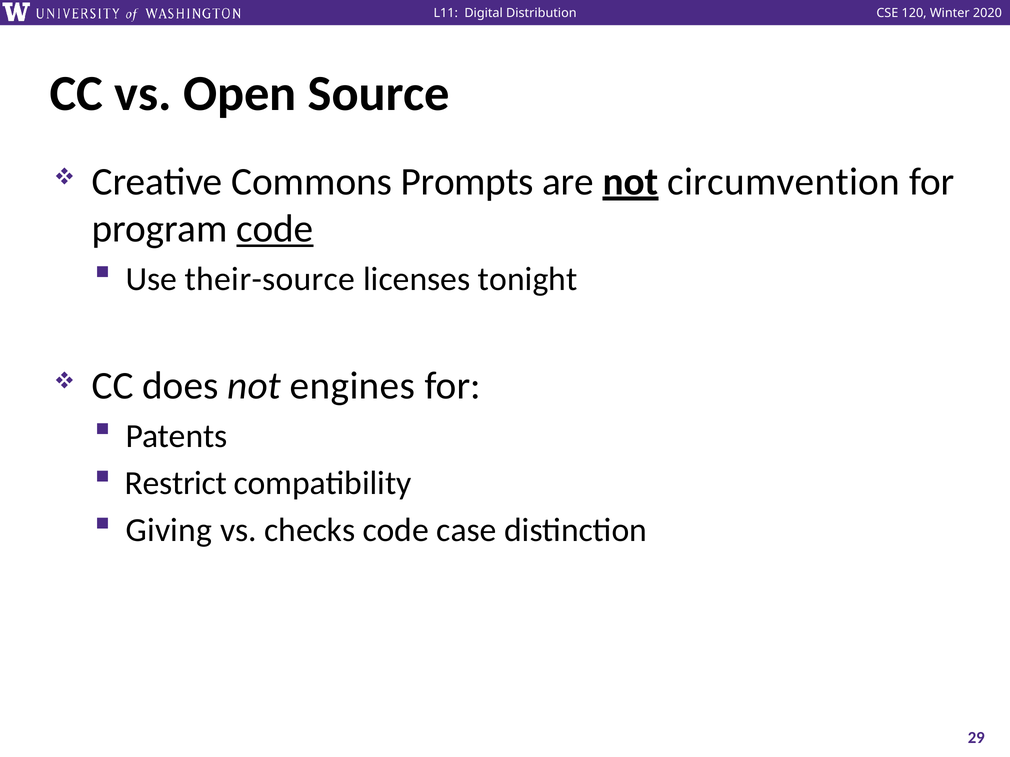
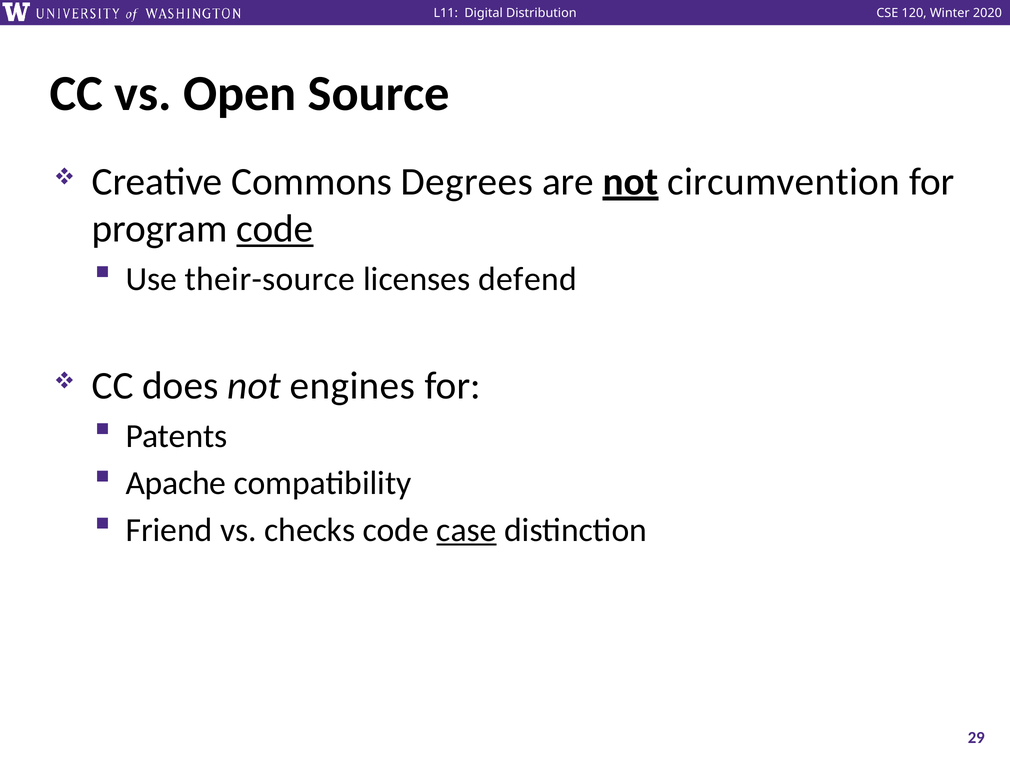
Prompts: Prompts -> Degrees
tonight: tonight -> defend
Restrict: Restrict -> Apache
Giving: Giving -> Friend
case underline: none -> present
